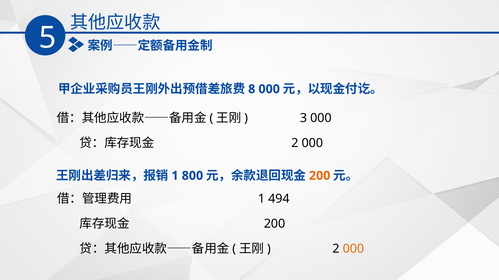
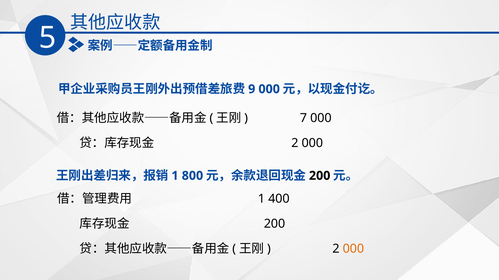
8: 8 -> 9
3: 3 -> 7
200 at (320, 176) colour: orange -> black
494: 494 -> 400
